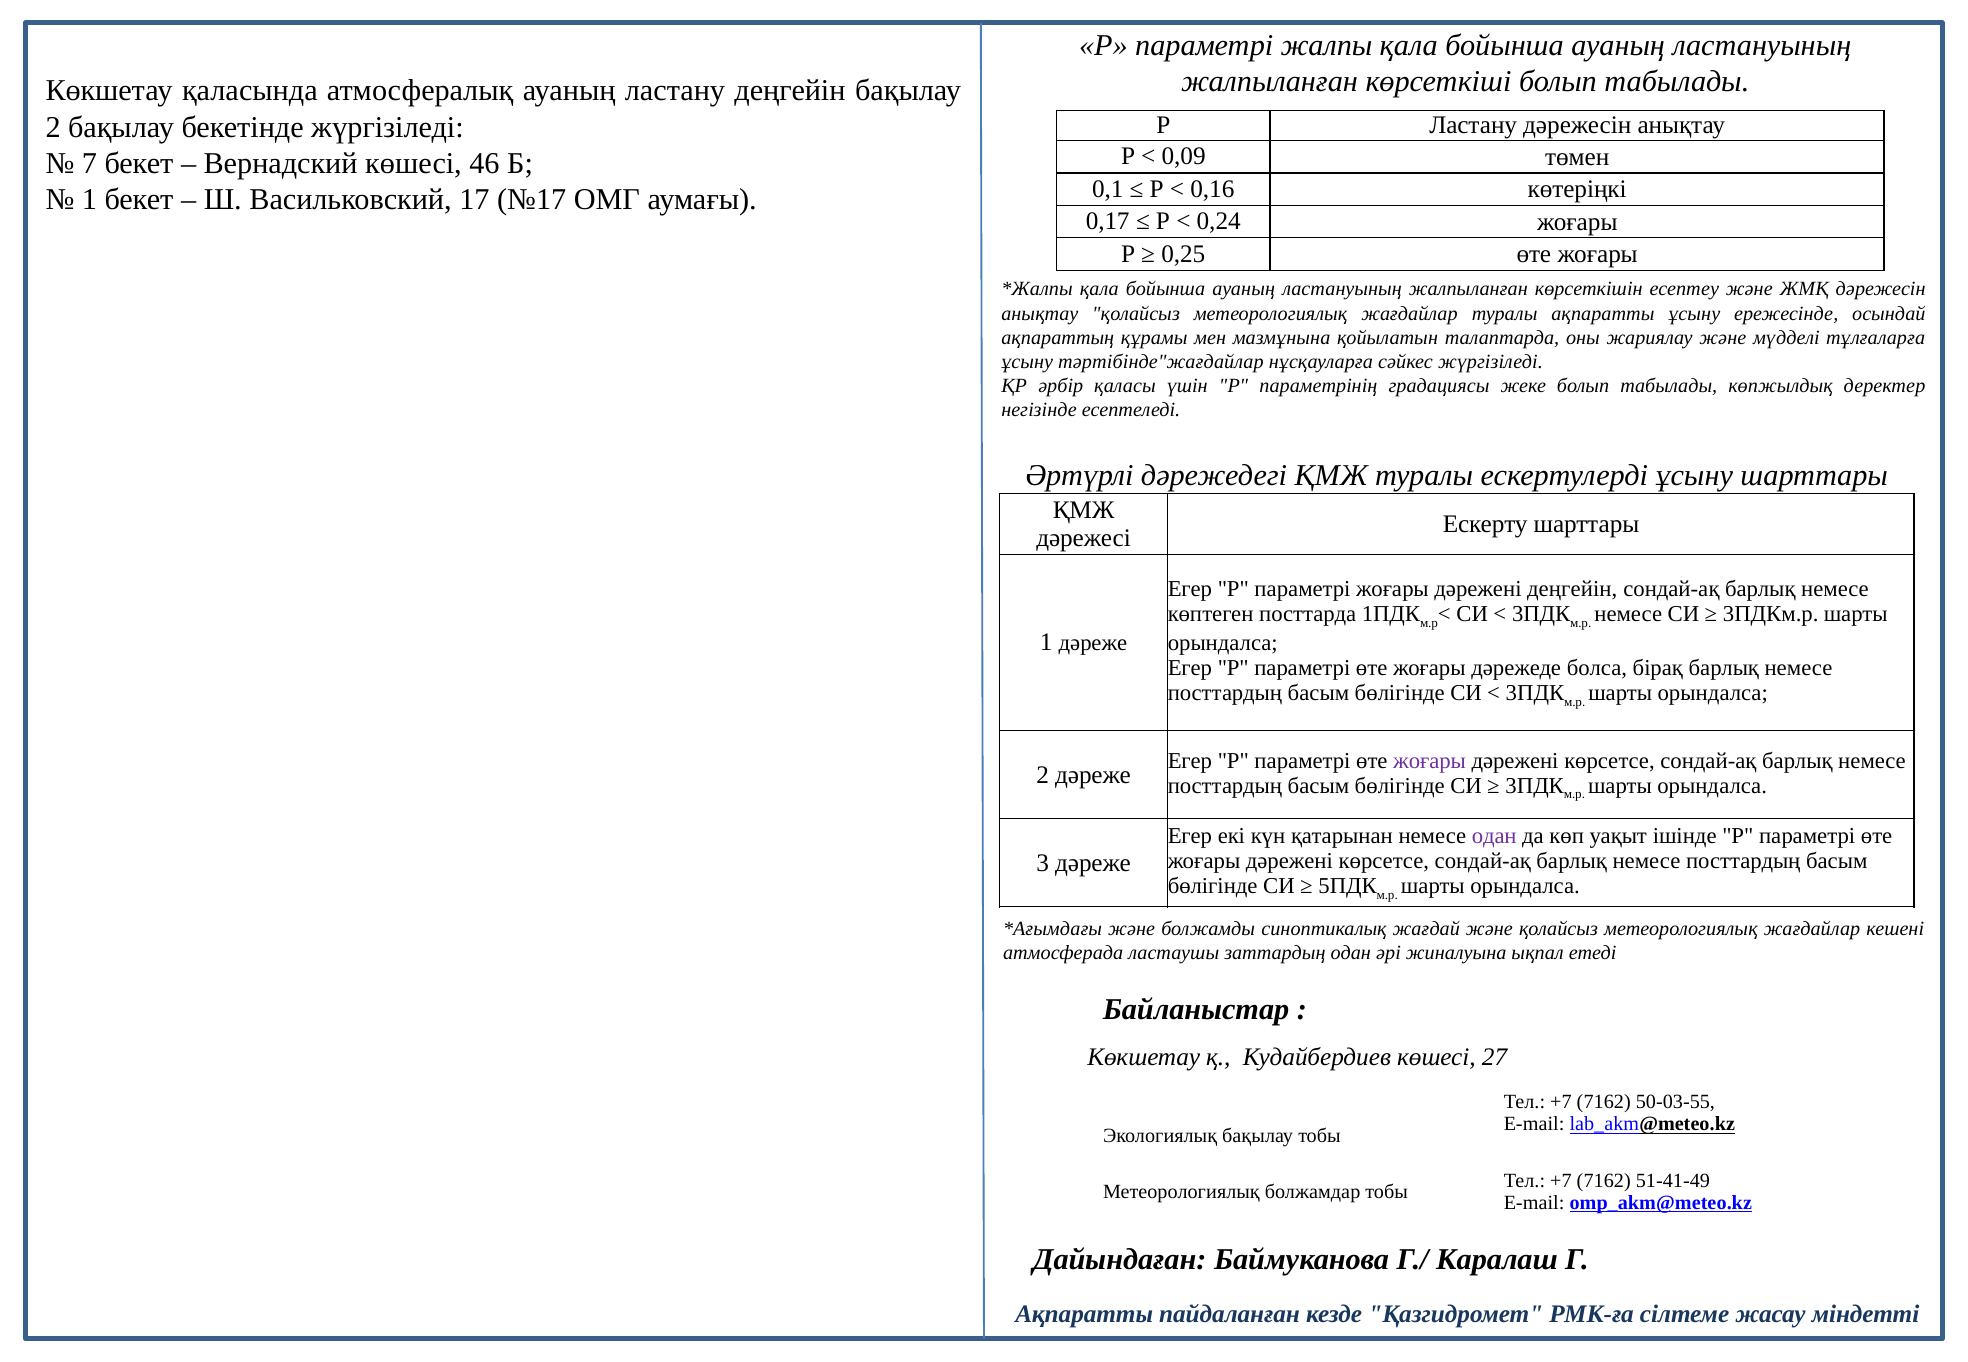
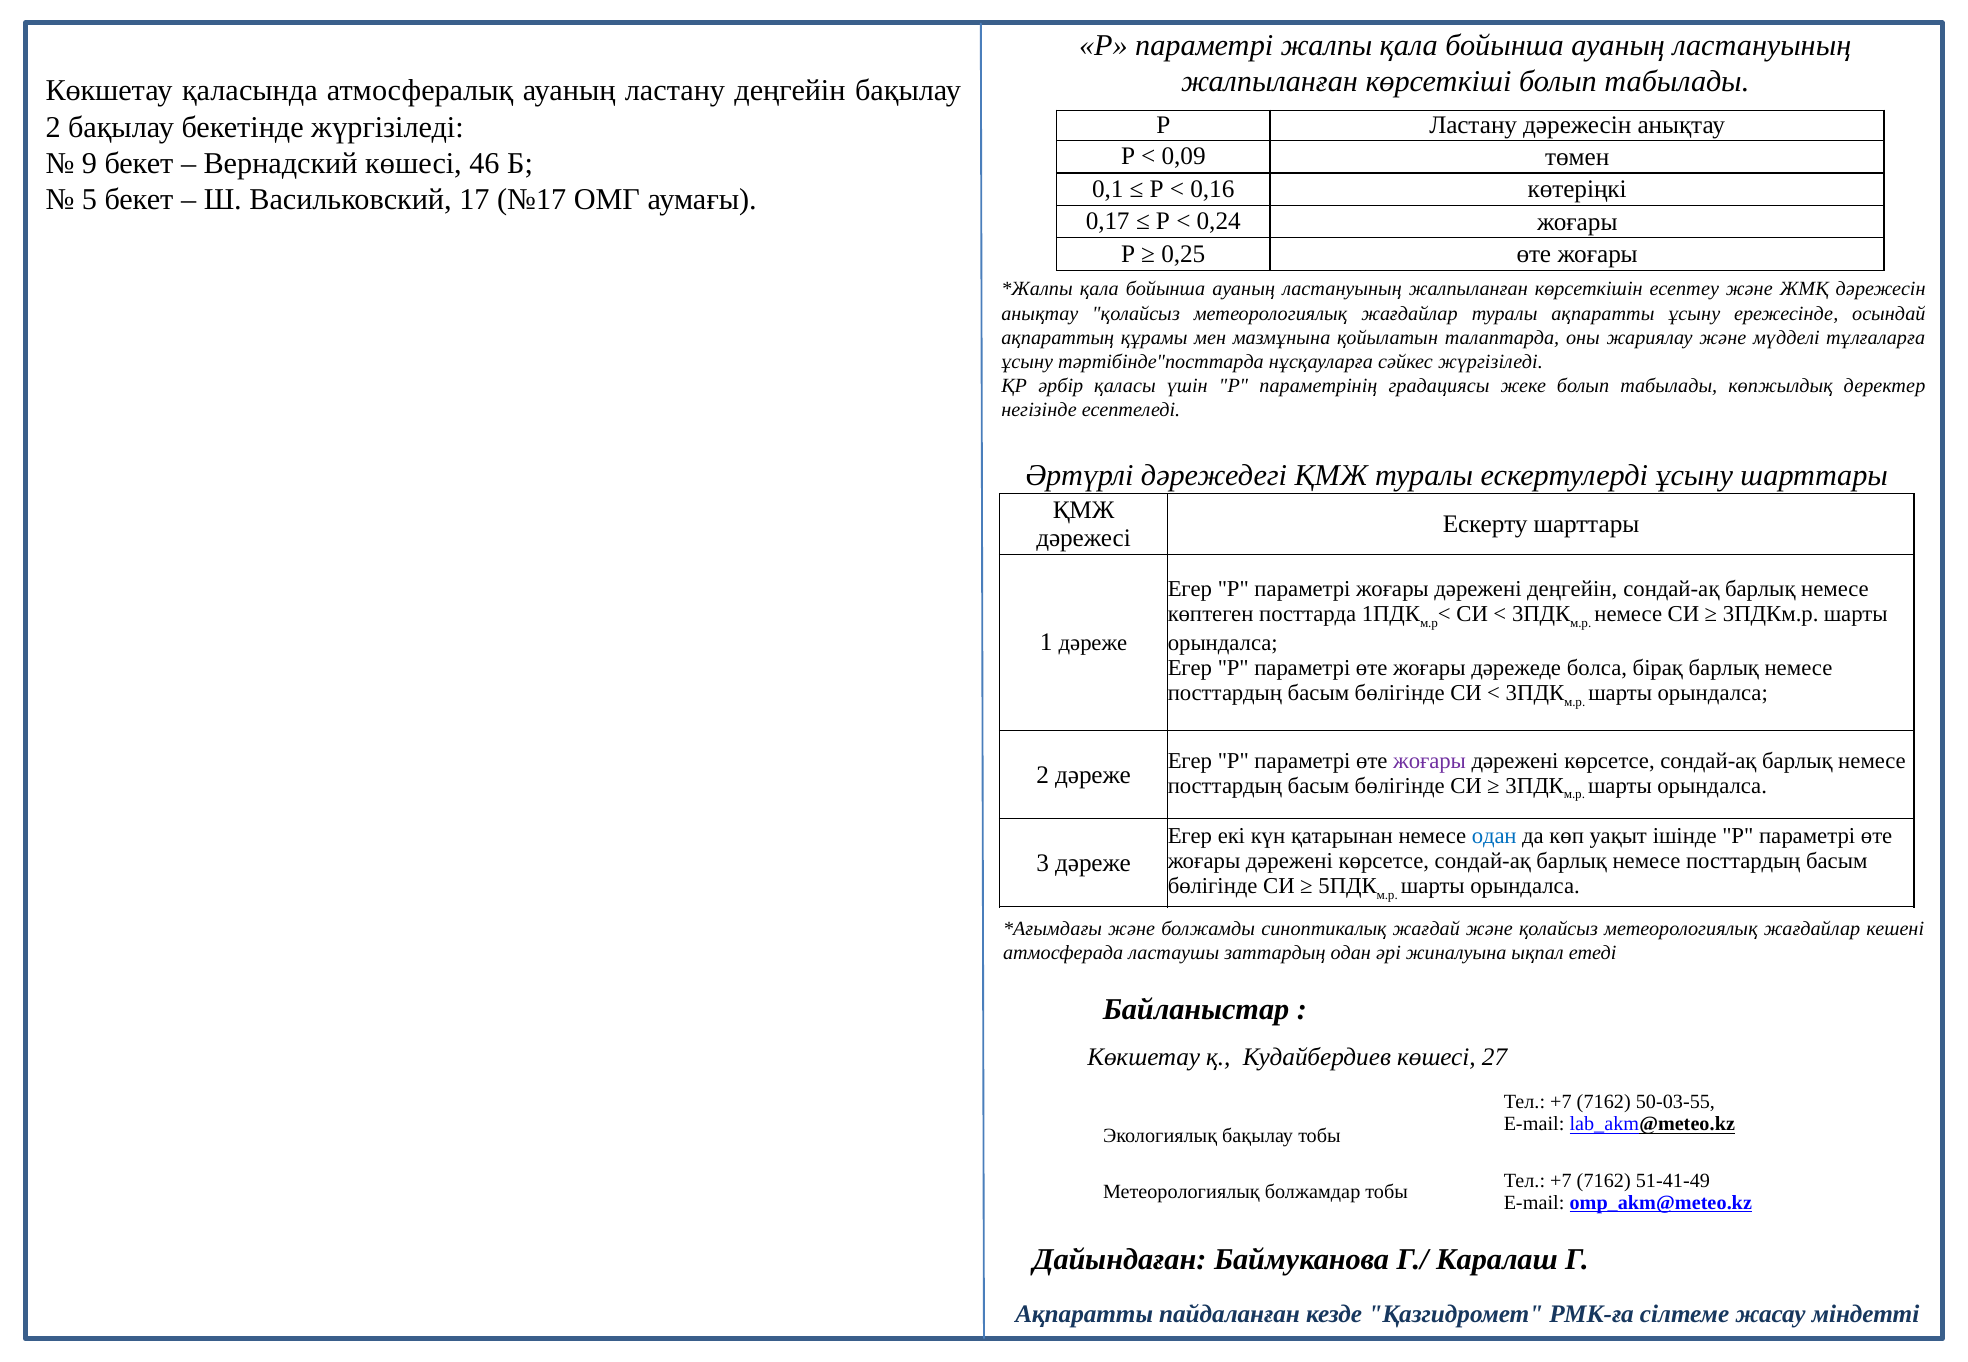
7: 7 -> 9
1 at (89, 200): 1 -> 5
тәртібінде"жағдайлар: тәртібінде"жағдайлар -> тәртібінде"посттарда
одан at (1494, 836) colour: purple -> blue
